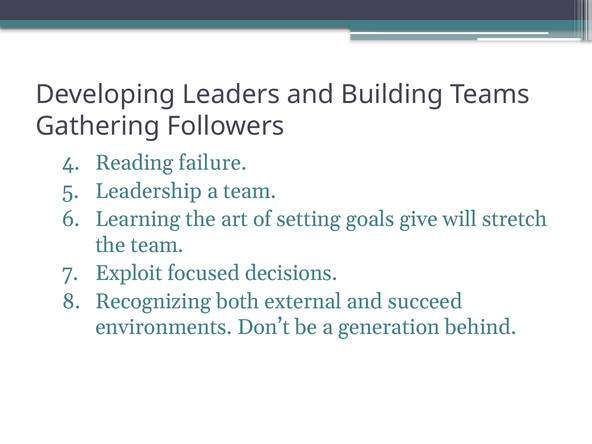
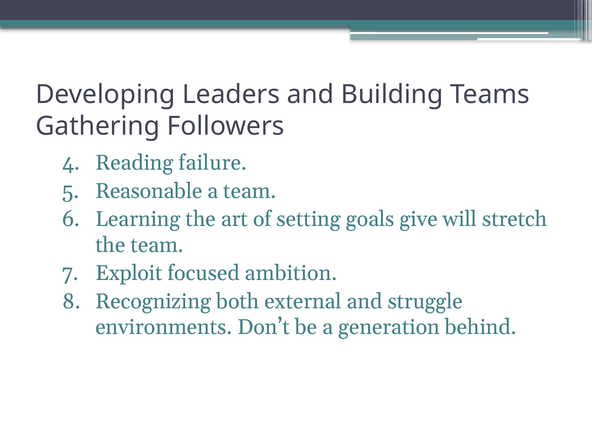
Leadership: Leadership -> Reasonable
decisions: decisions -> ambition
succeed: succeed -> struggle
